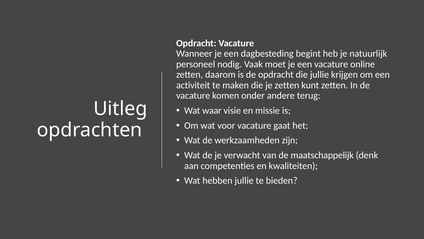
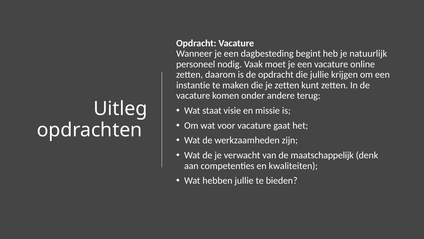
activiteit: activiteit -> instantie
waar: waar -> staat
